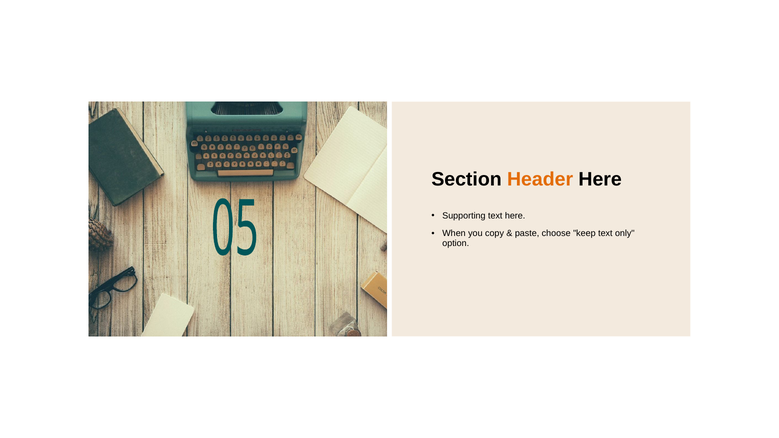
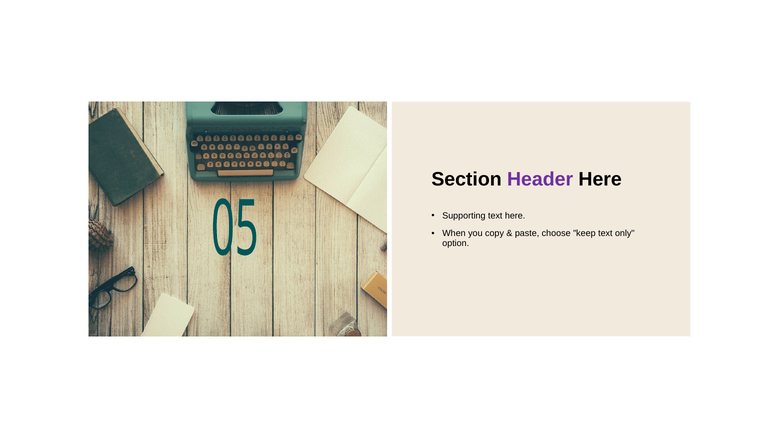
Header colour: orange -> purple
